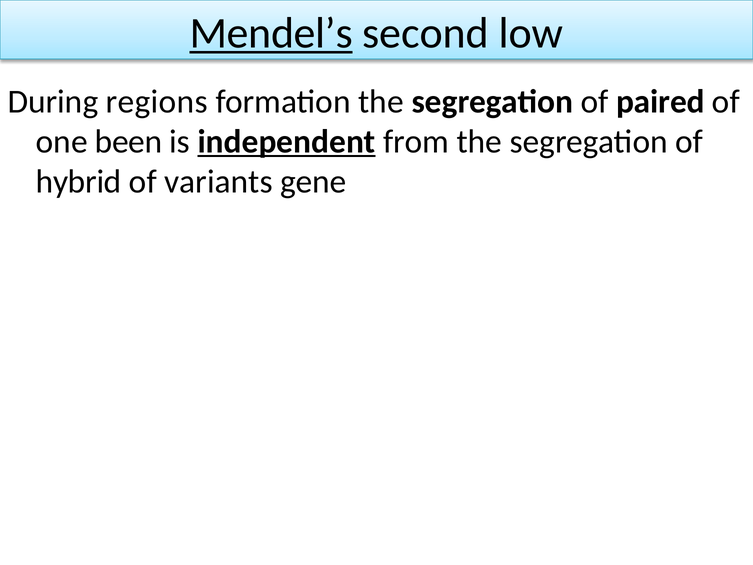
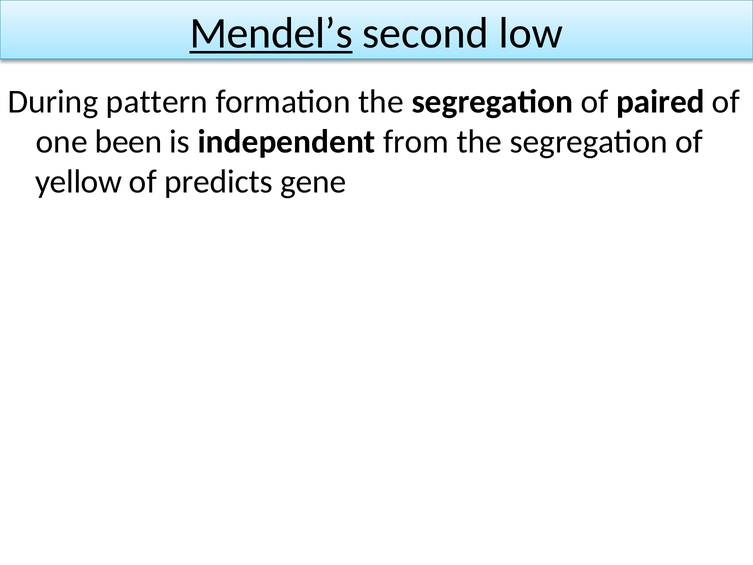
regions: regions -> pattern
independent underline: present -> none
hybrid: hybrid -> yellow
variants: variants -> predicts
